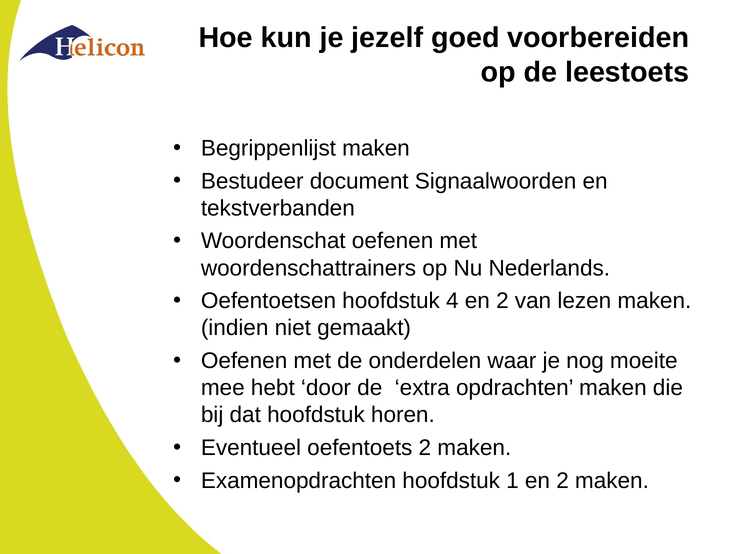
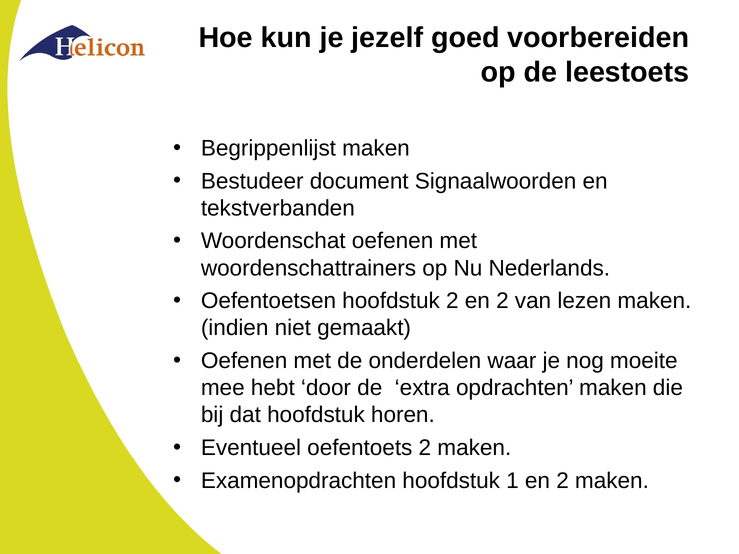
hoofdstuk 4: 4 -> 2
